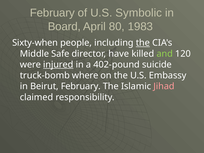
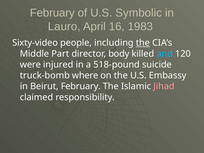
Board: Board -> Lauro
80: 80 -> 16
Sixty-when: Sixty-when -> Sixty-video
Safe: Safe -> Part
have: have -> body
and colour: light green -> light blue
injured underline: present -> none
402-pound: 402-pound -> 518-pound
